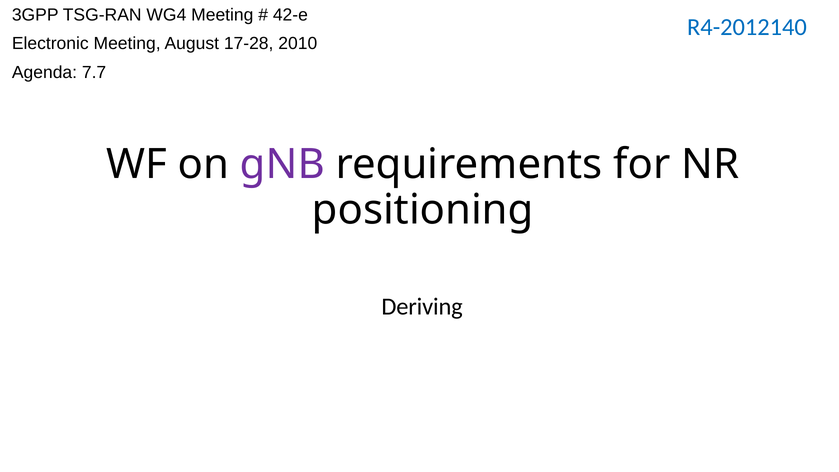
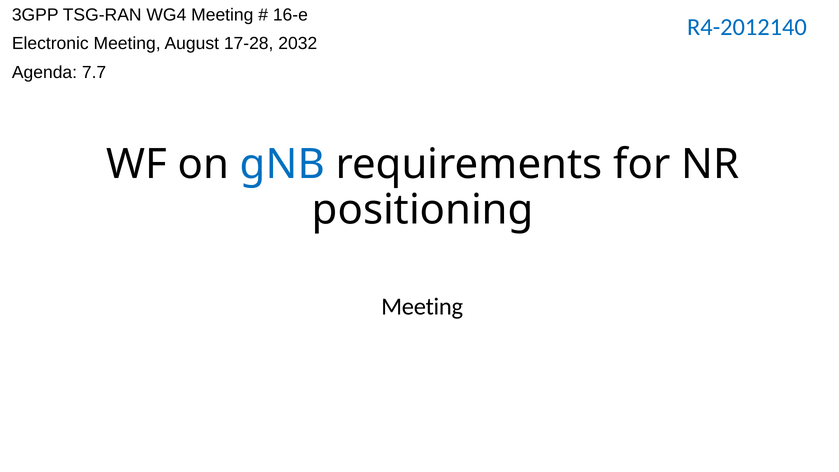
42-e: 42-e -> 16-e
2010: 2010 -> 2032
gNB colour: purple -> blue
Deriving at (422, 307): Deriving -> Meeting
